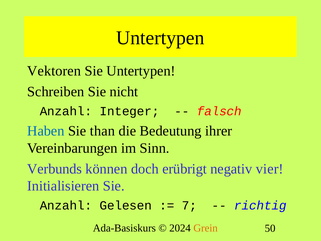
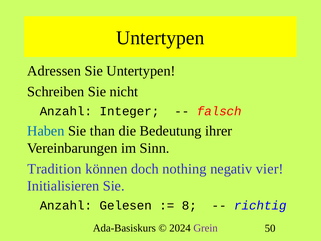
Vektoren: Vektoren -> Adressen
Verbunds: Verbunds -> Tradition
erübrigt: erübrigt -> nothing
7: 7 -> 8
Grein colour: orange -> purple
